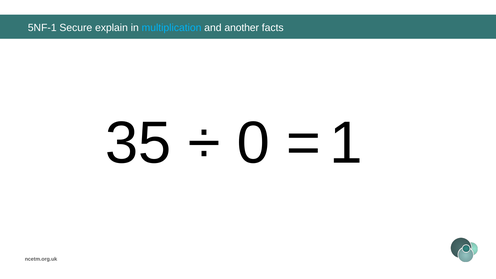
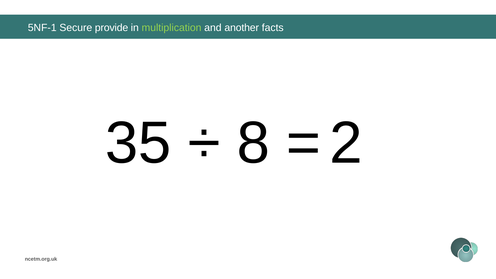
explain: explain -> provide
multiplication colour: light blue -> light green
0: 0 -> 8
1: 1 -> 2
